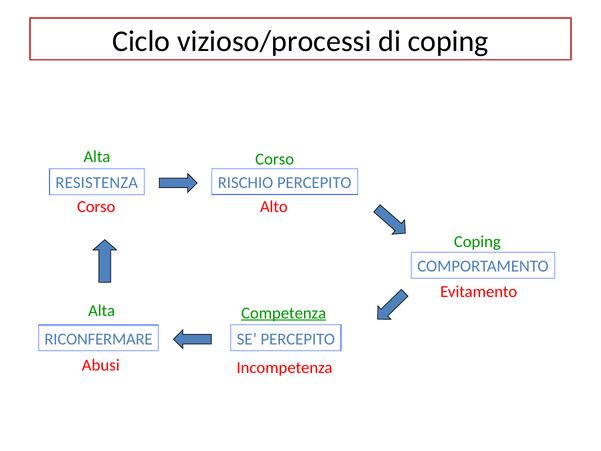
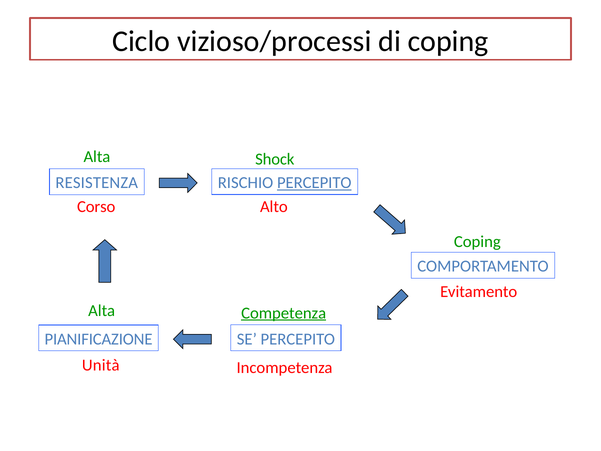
Corso at (275, 159): Corso -> Shock
PERCEPITO at (314, 183) underline: none -> present
RICONFERMARE: RICONFERMARE -> PIANIFICAZIONE
Abusi: Abusi -> Unità
